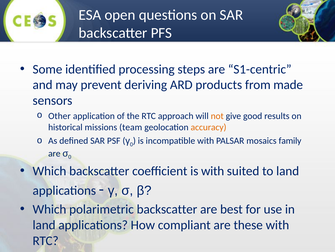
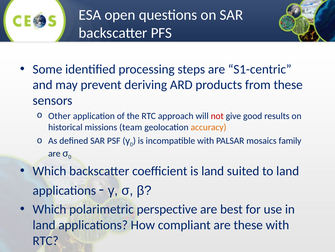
from made: made -> these
not colour: orange -> red
is with: with -> land
polarimetric backscatter: backscatter -> perspective
